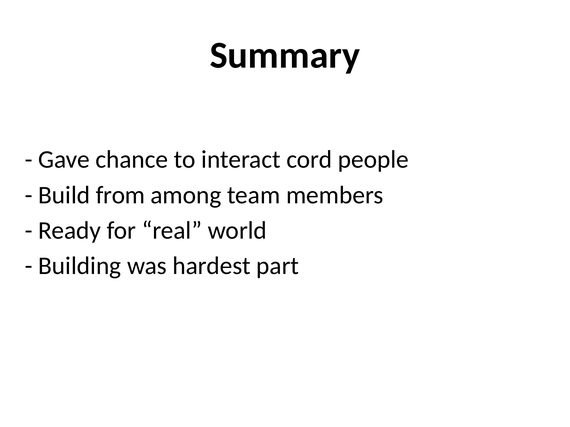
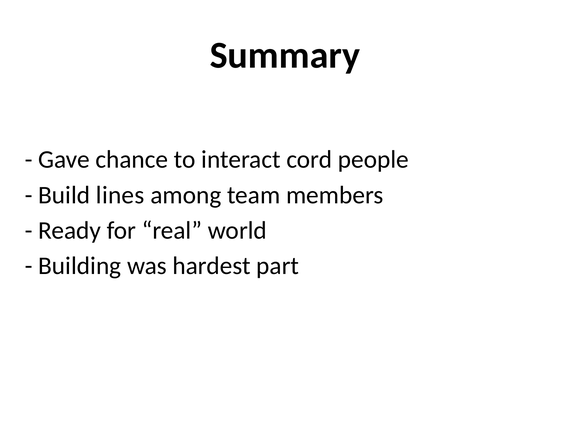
from: from -> lines
